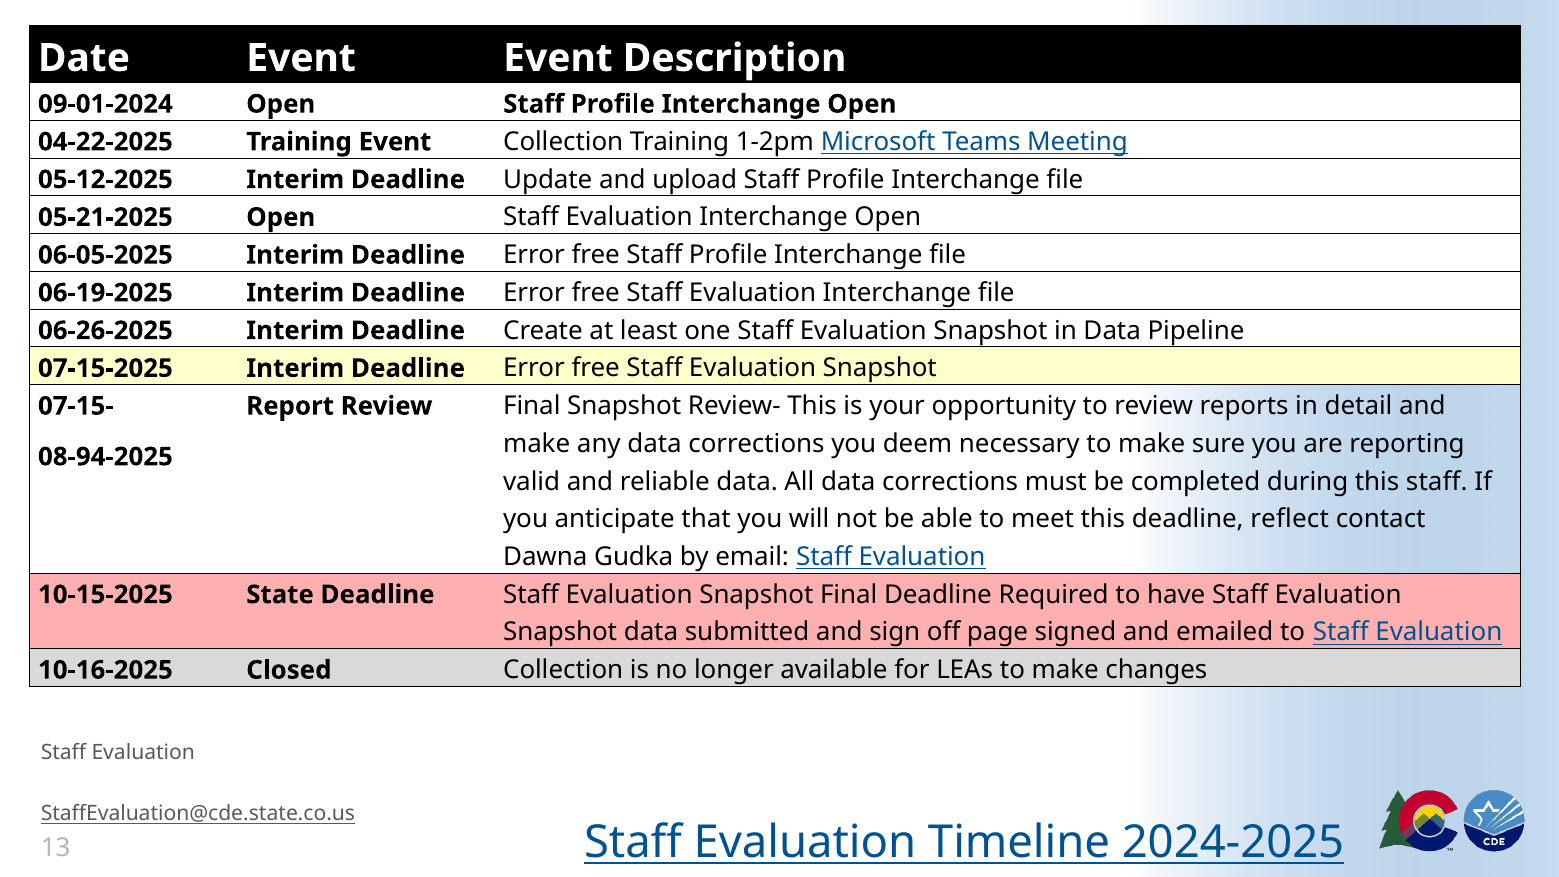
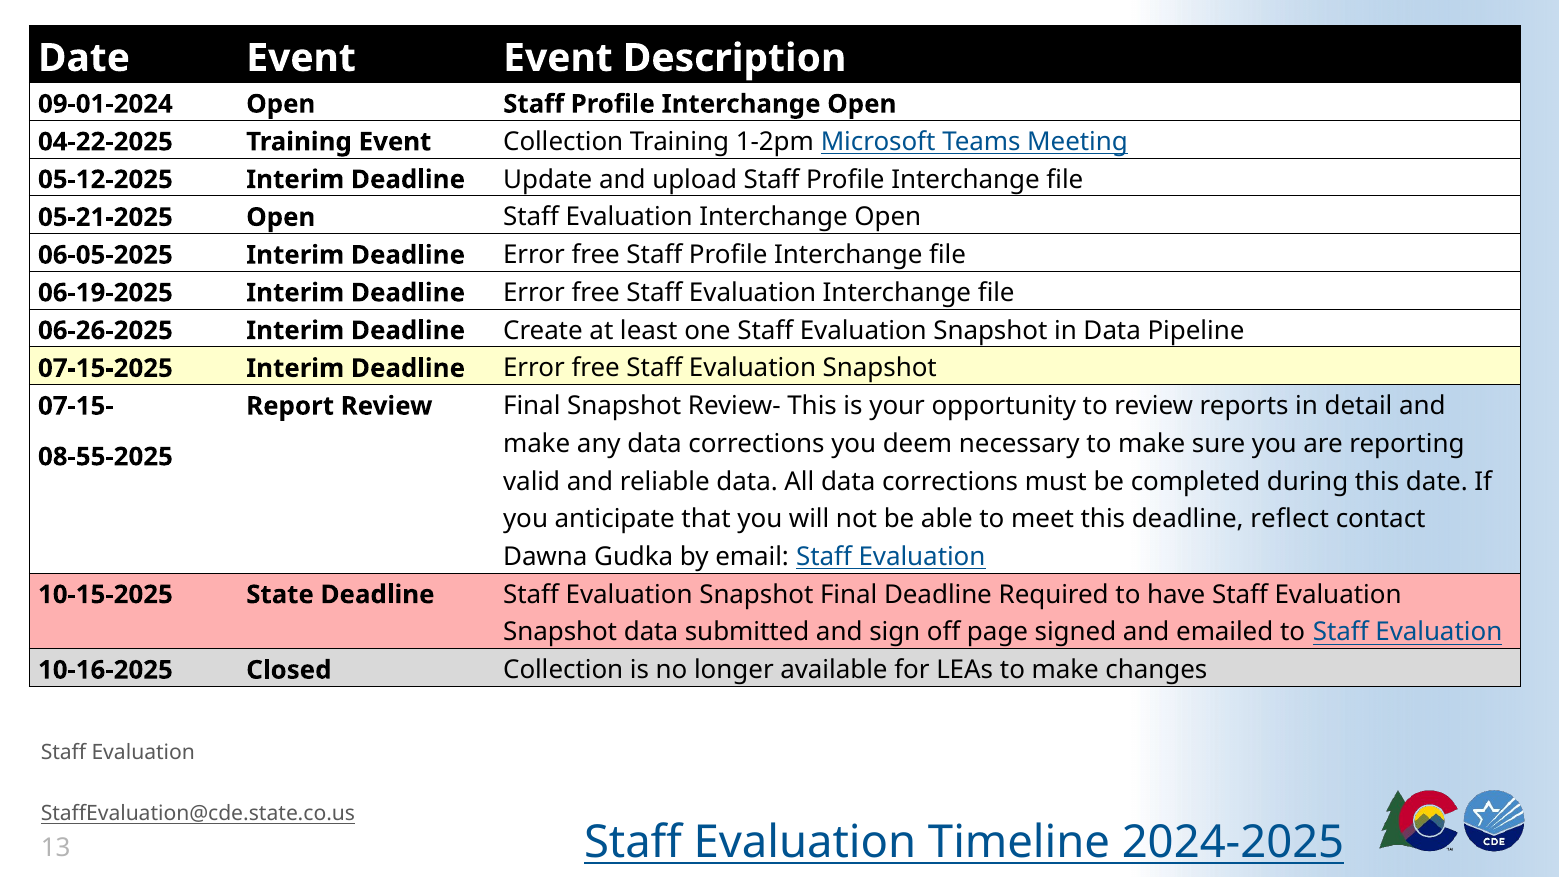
08-94-2025: 08-94-2025 -> 08-55-2025
this staff: staff -> date
